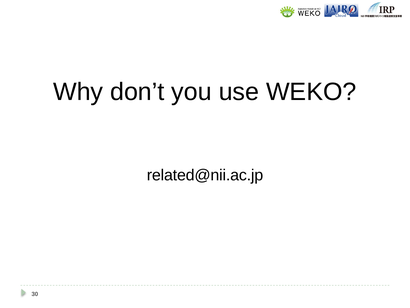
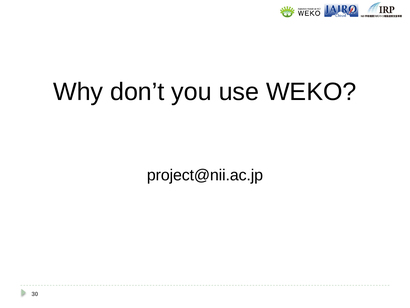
related@nii.ac.jp: related@nii.ac.jp -> project@nii.ac.jp
